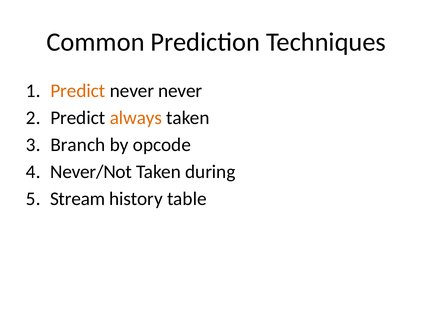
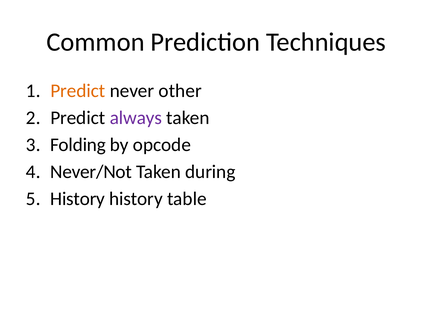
never never: never -> other
always colour: orange -> purple
Branch: Branch -> Folding
Stream at (78, 199): Stream -> History
